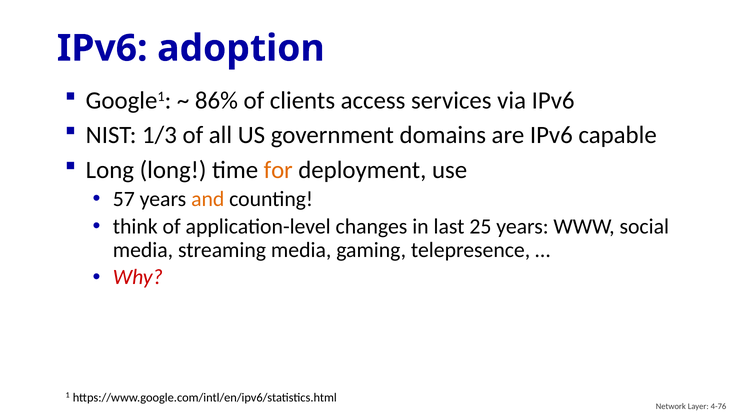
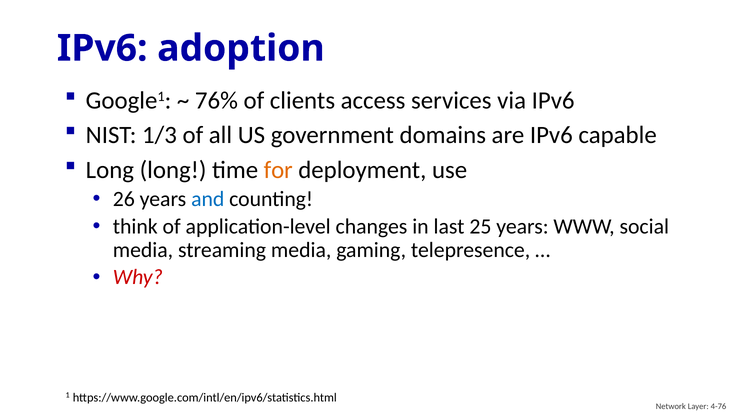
86%: 86% -> 76%
57: 57 -> 26
and colour: orange -> blue
